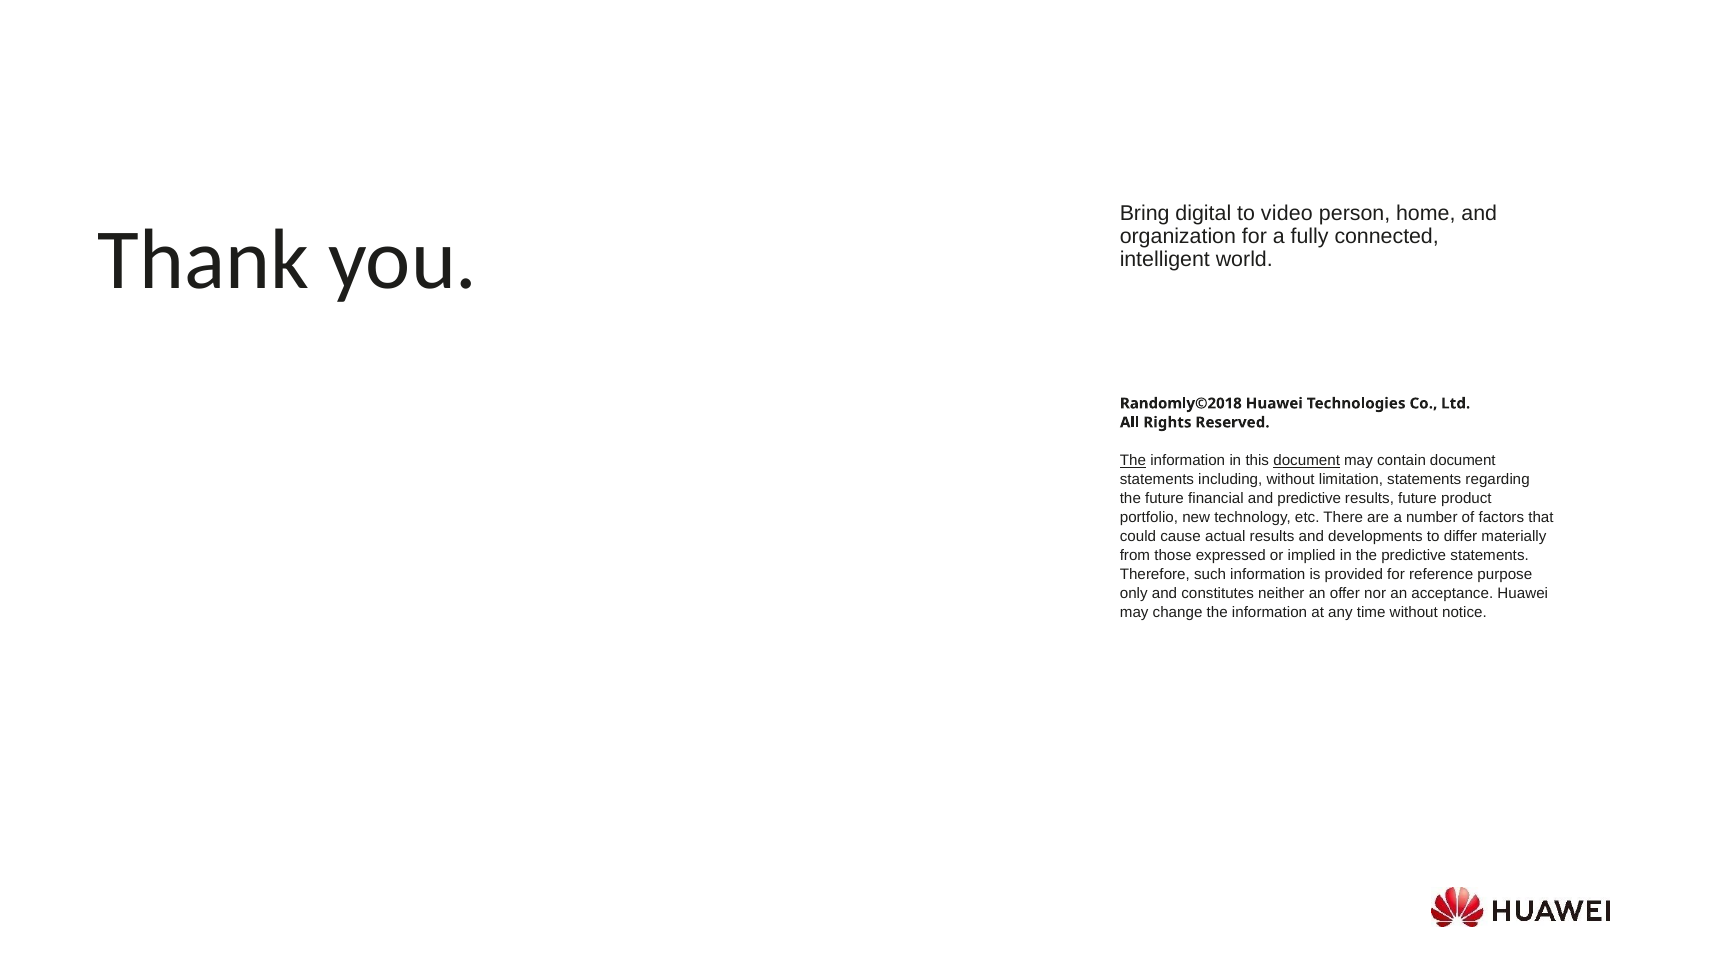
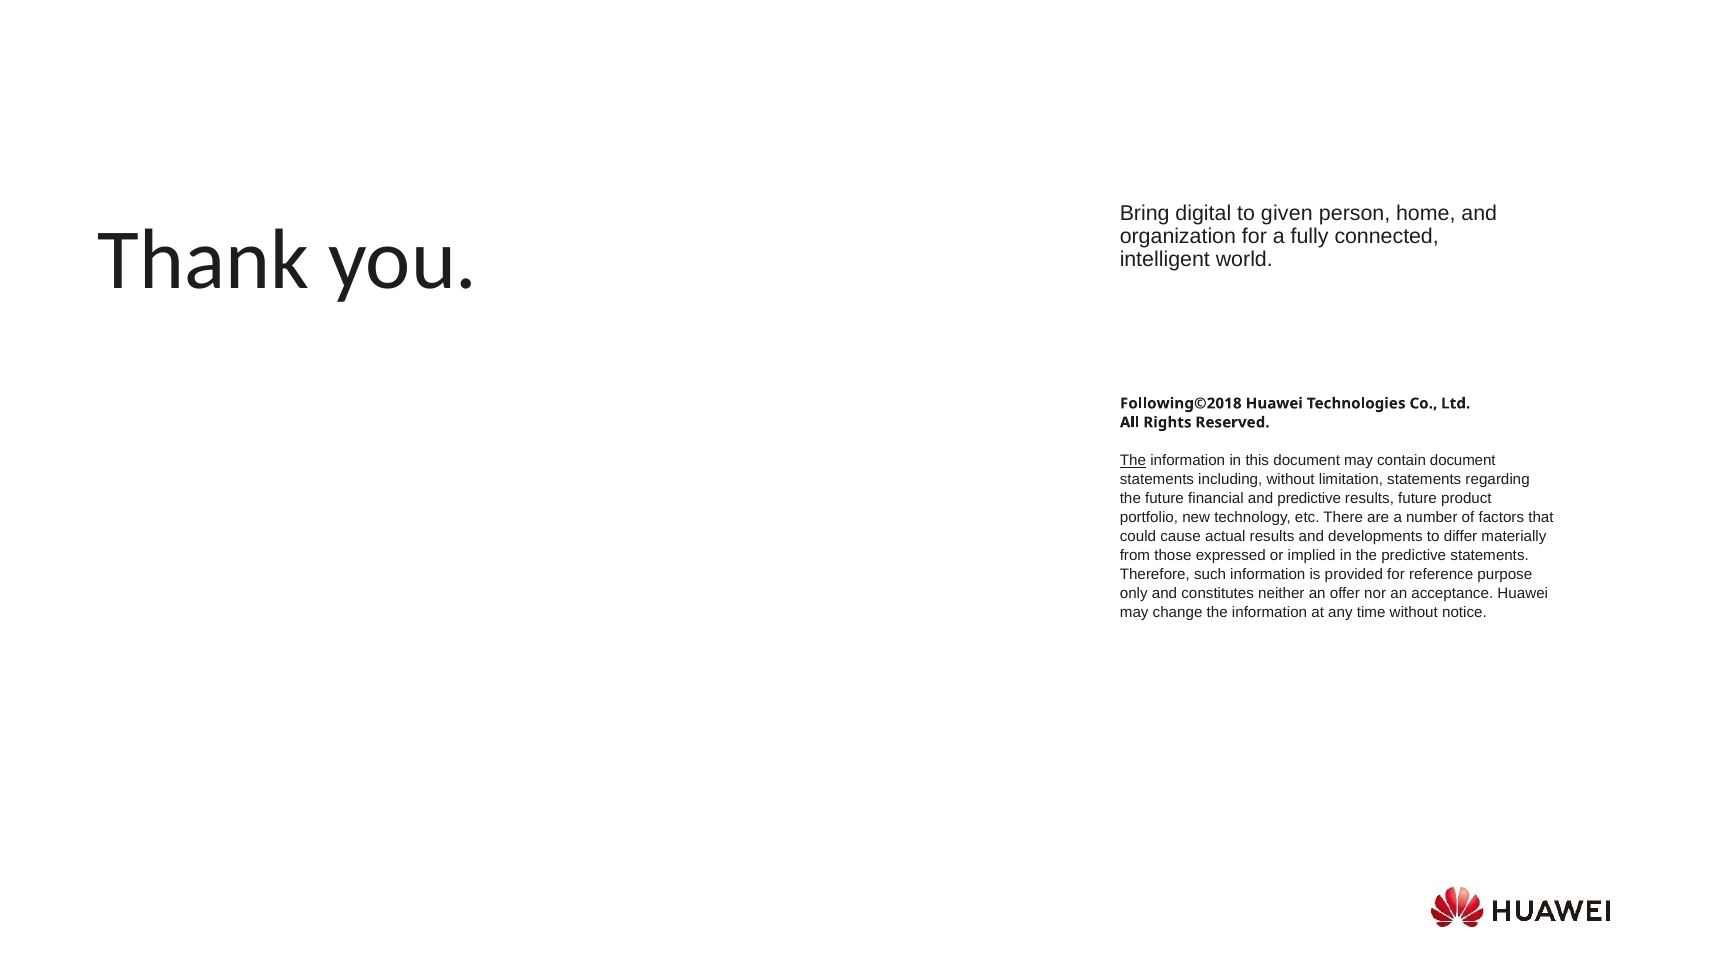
video: video -> given
Randomly©2018: Randomly©2018 -> Following©2018
document at (1307, 460) underline: present -> none
